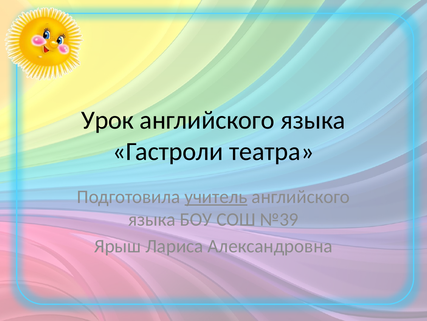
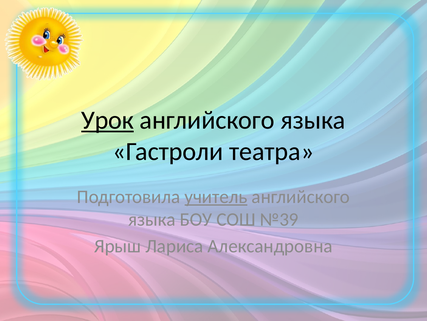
Урок underline: none -> present
